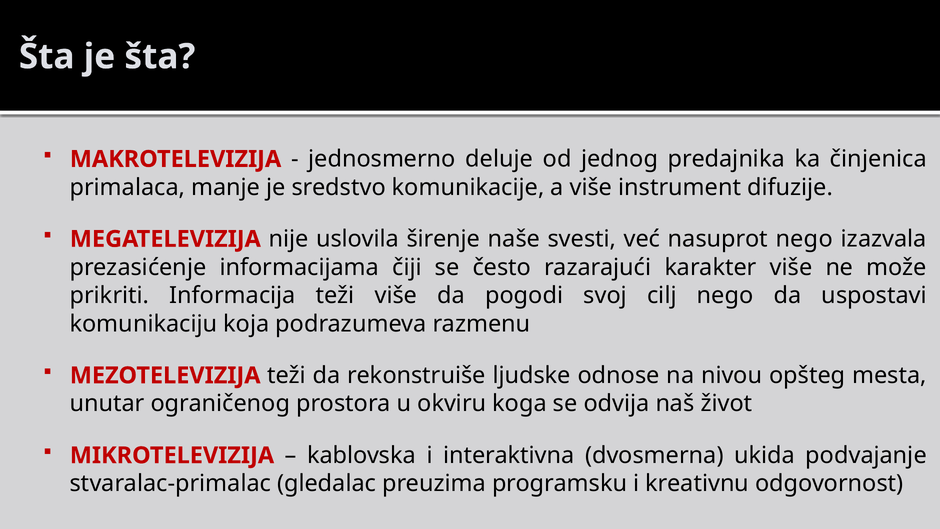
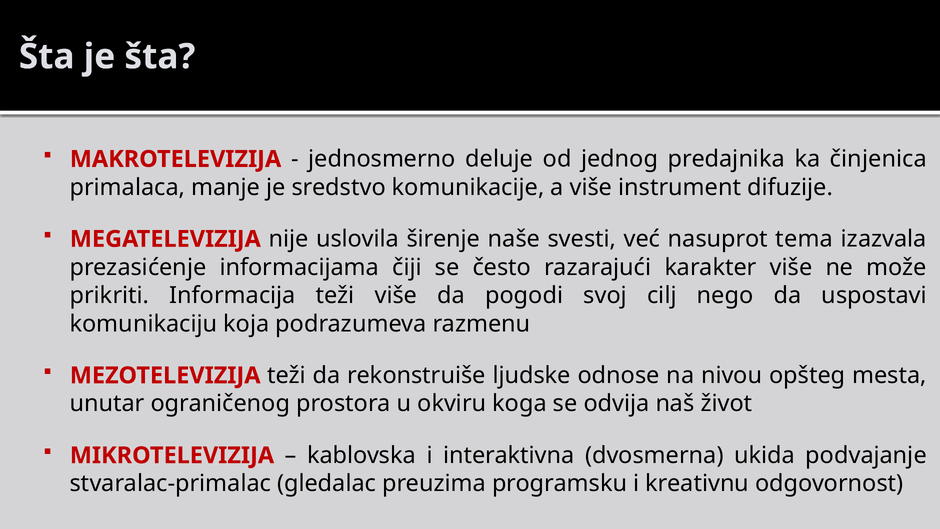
nasuprot nego: nego -> tema
